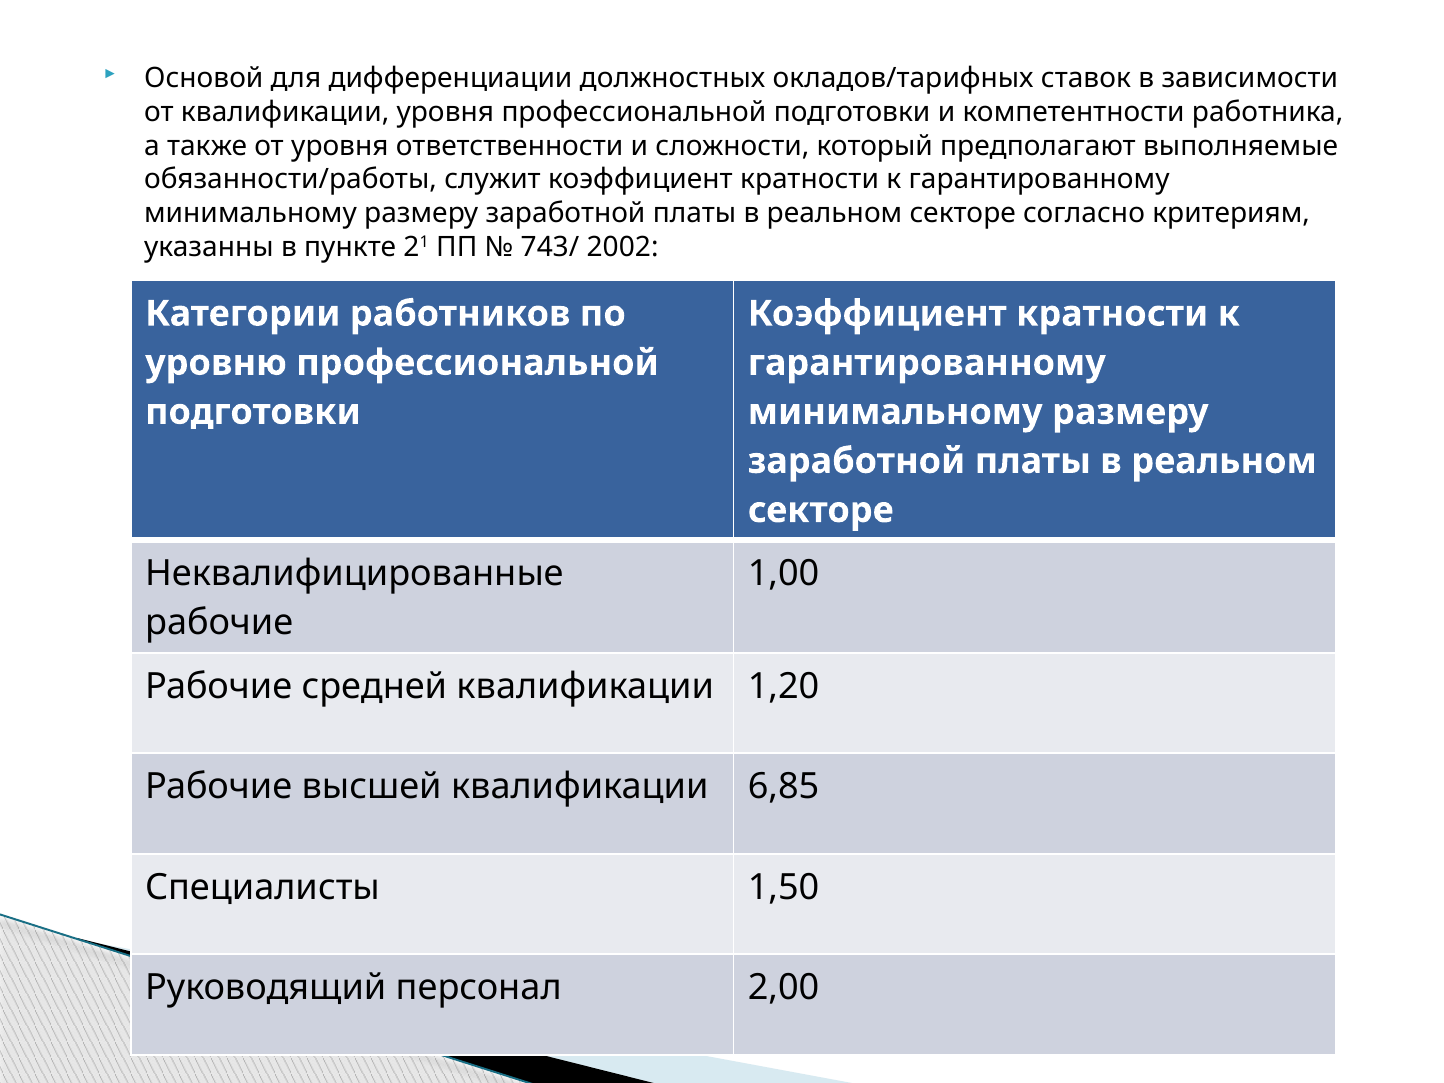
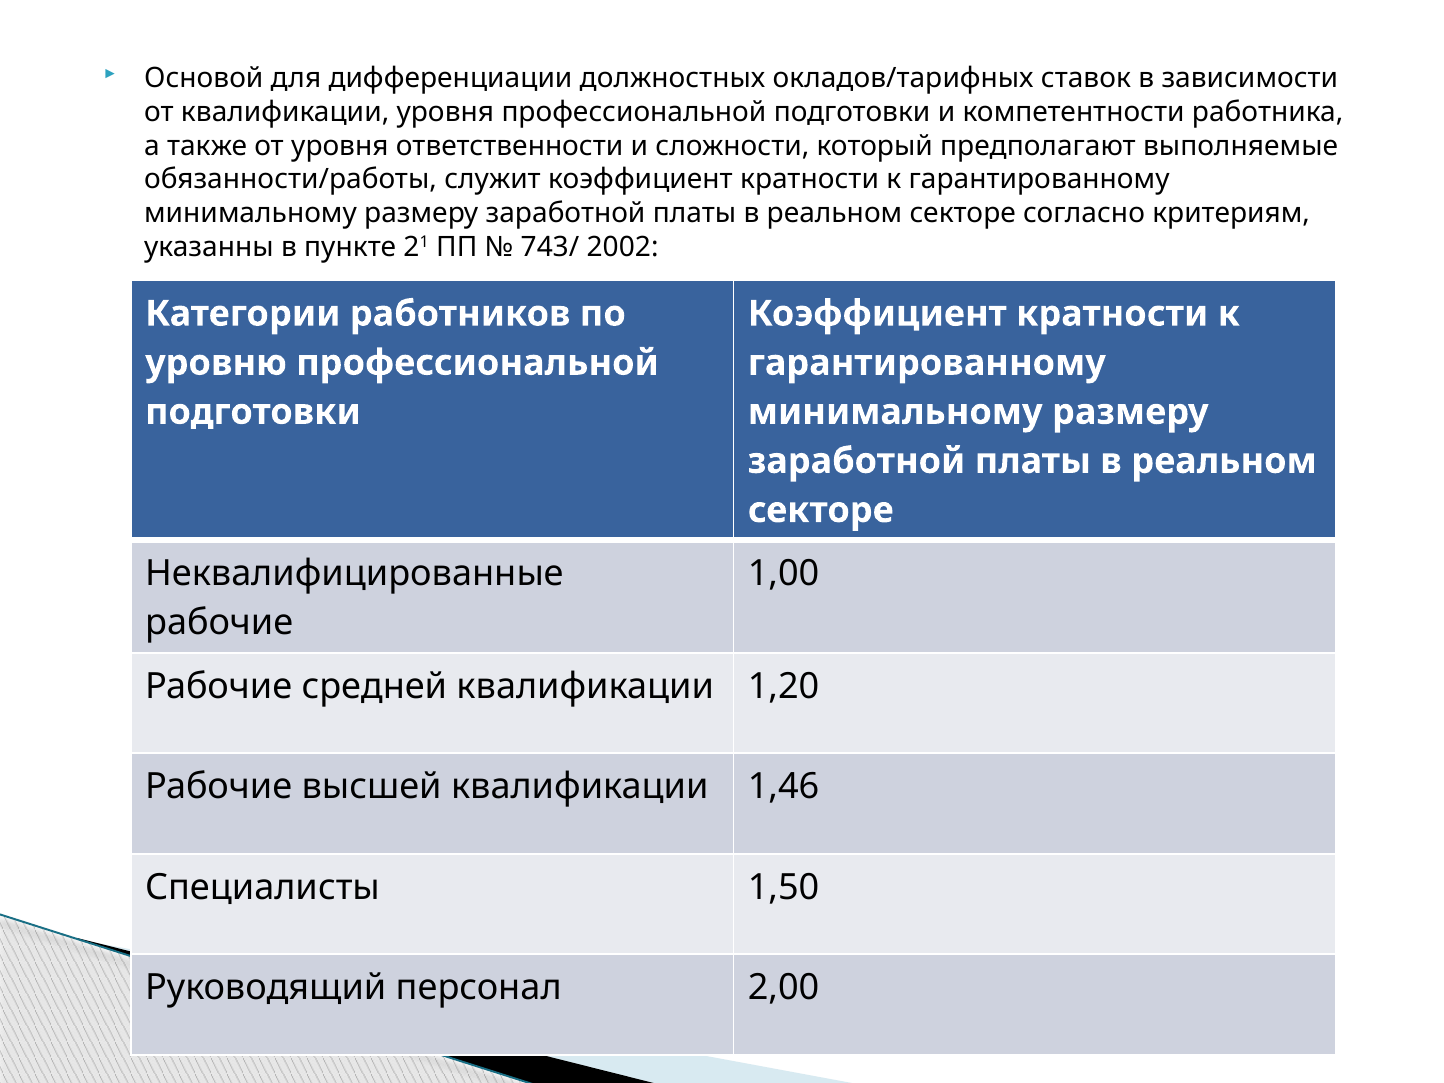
6,85: 6,85 -> 1,46
